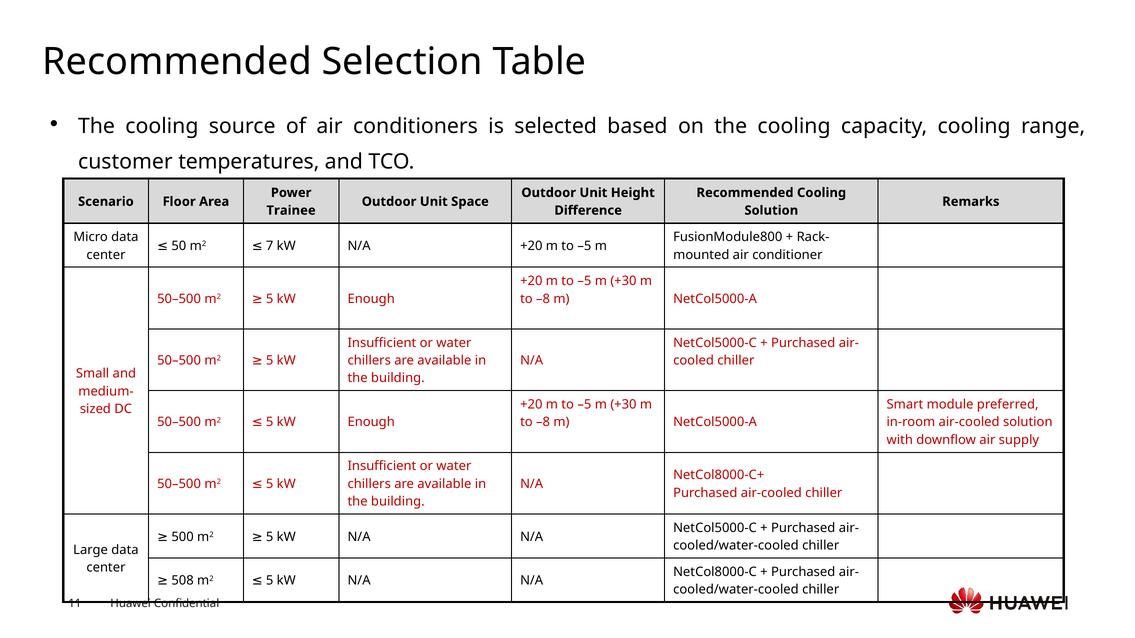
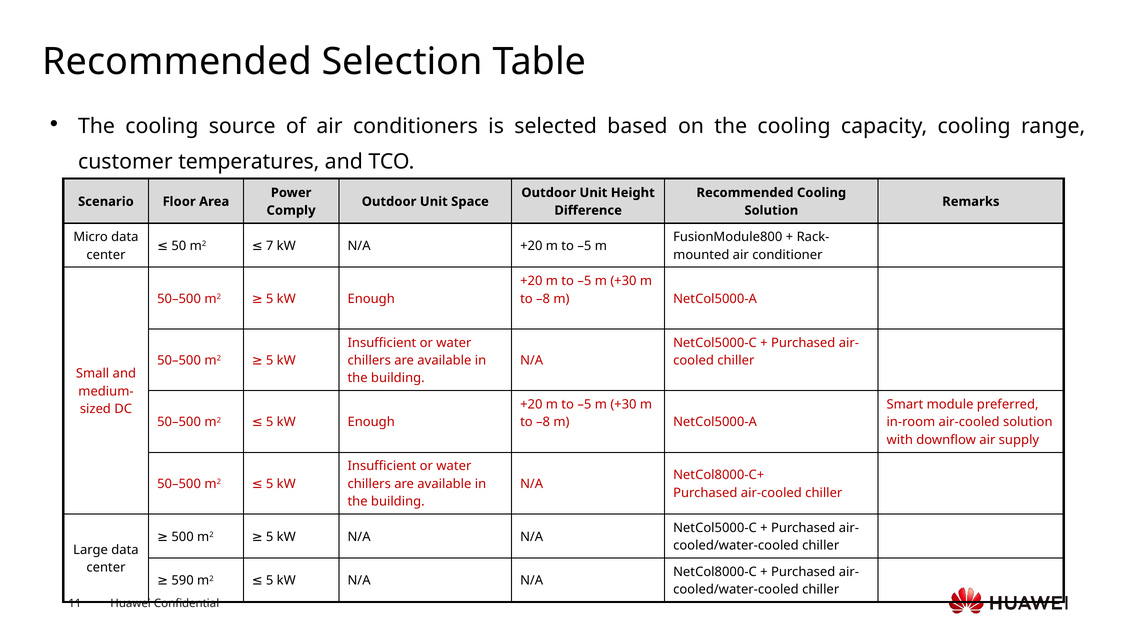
Trainee: Trainee -> Comply
508: 508 -> 590
